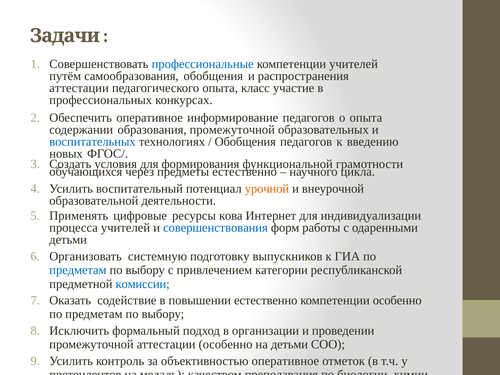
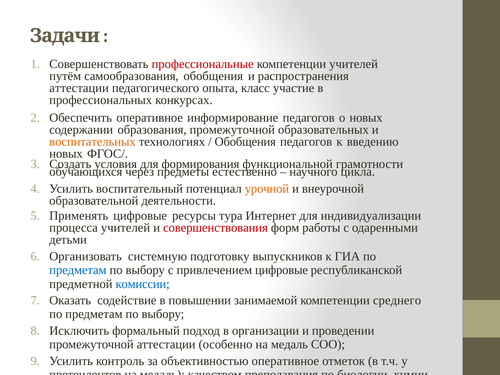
профессиональные colour: blue -> red
о опыта: опыта -> новых
воспитательных colour: blue -> orange
кова: кова -> тура
совершенствования colour: blue -> red
привлечением категории: категории -> цифровые
повышении естественно: естественно -> занимаемой
компетенции особенно: особенно -> среднего
особенно на детьми: детьми -> медаль
